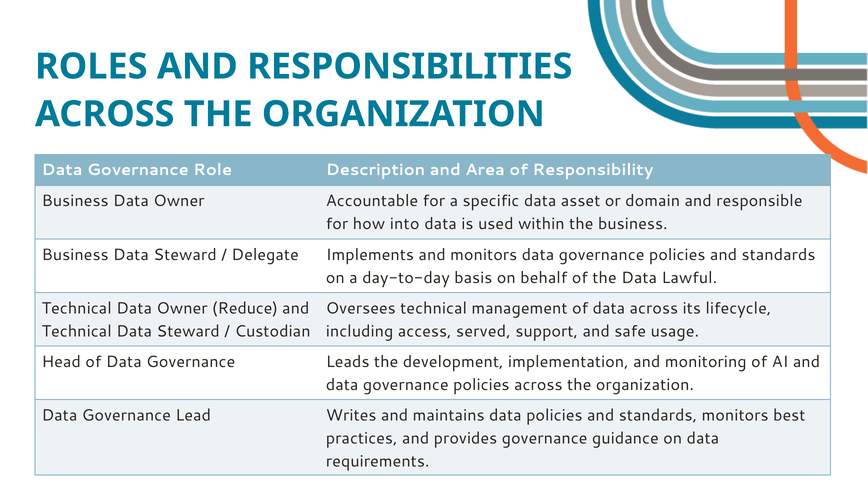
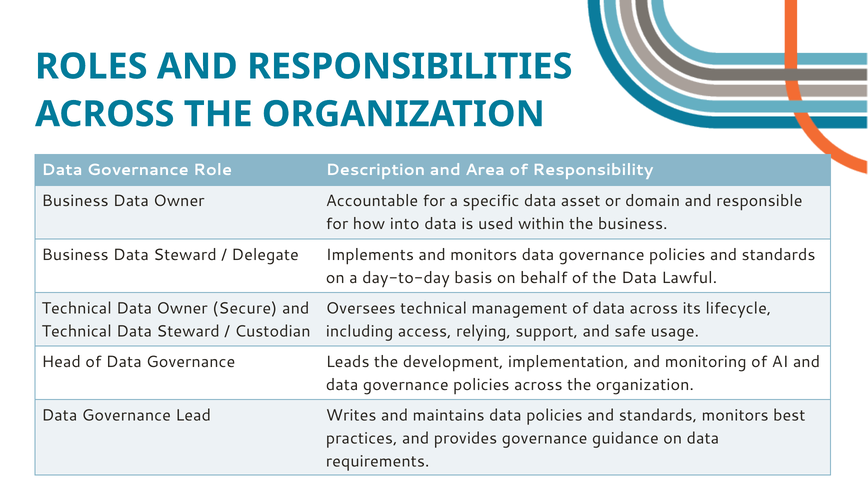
Reduce: Reduce -> Secure
served: served -> relying
